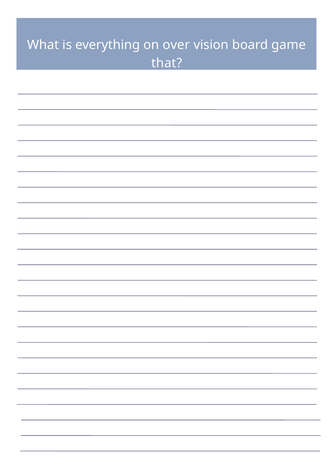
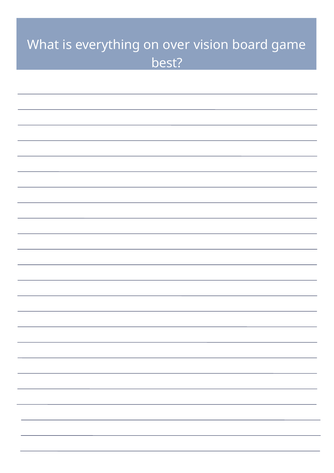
that: that -> best
